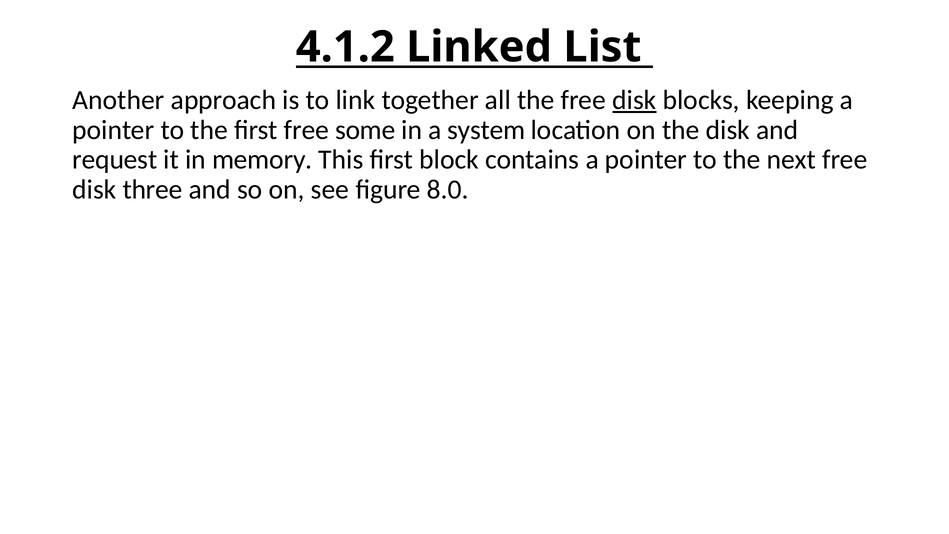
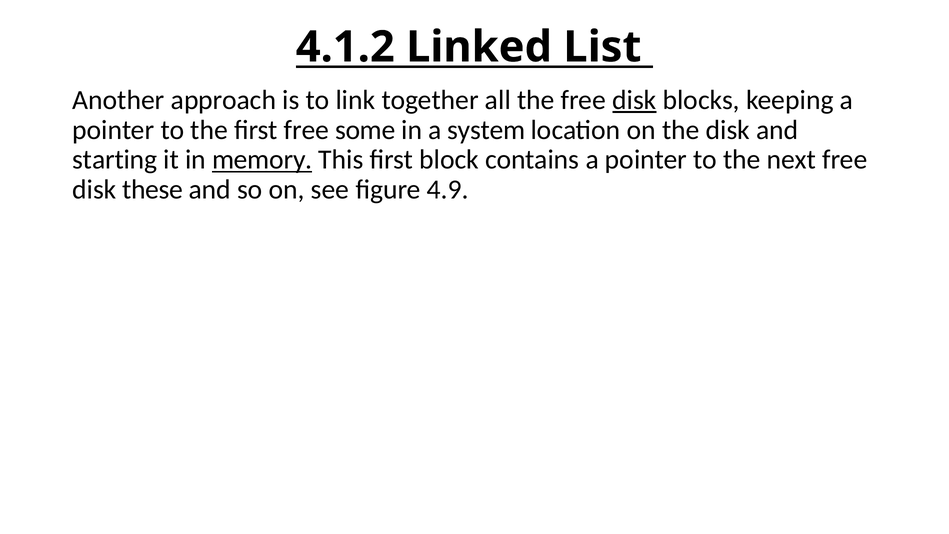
request: request -> starting
memory underline: none -> present
three: three -> these
8.0: 8.0 -> 4.9
